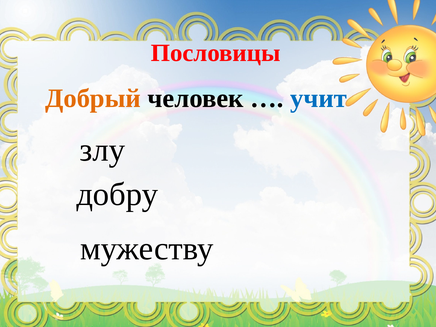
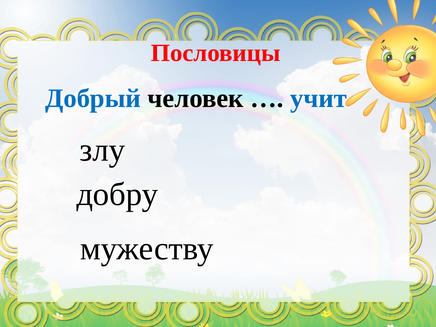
Добрый colour: orange -> blue
